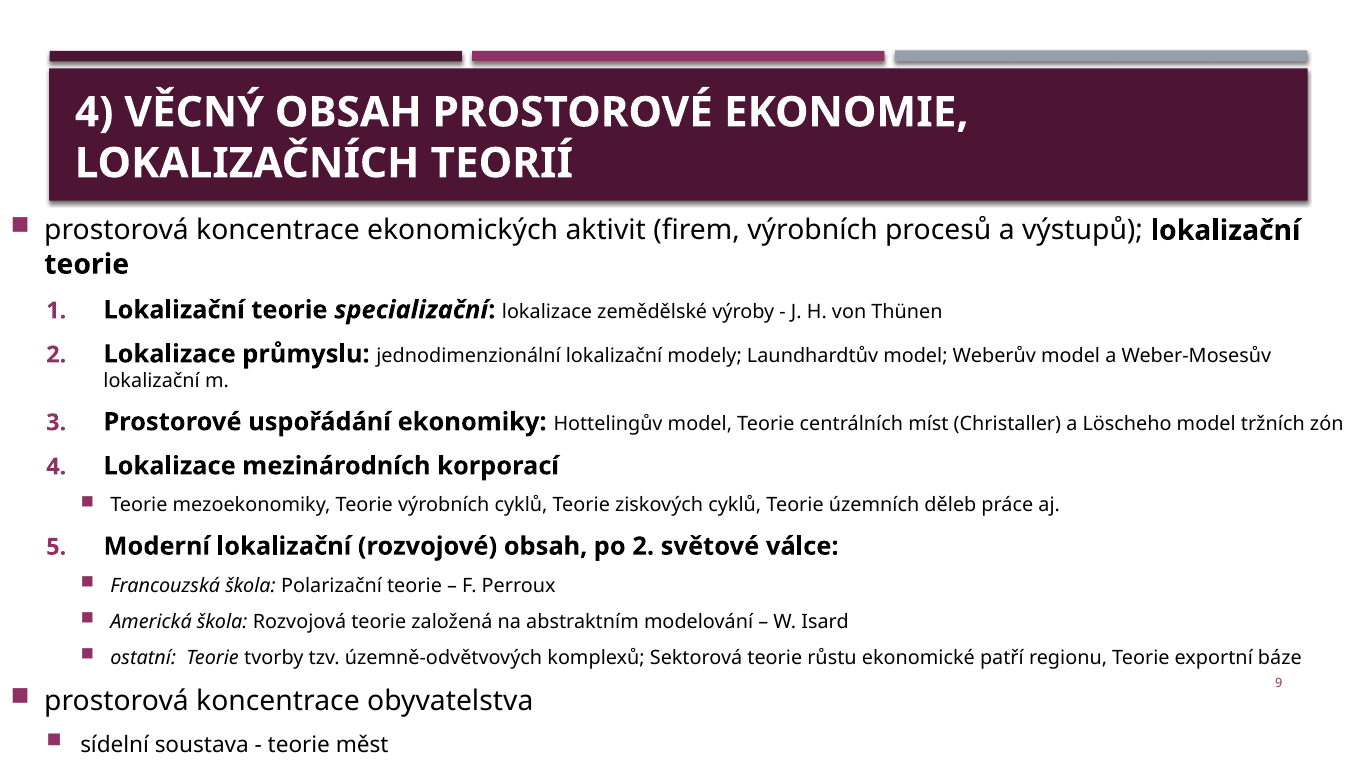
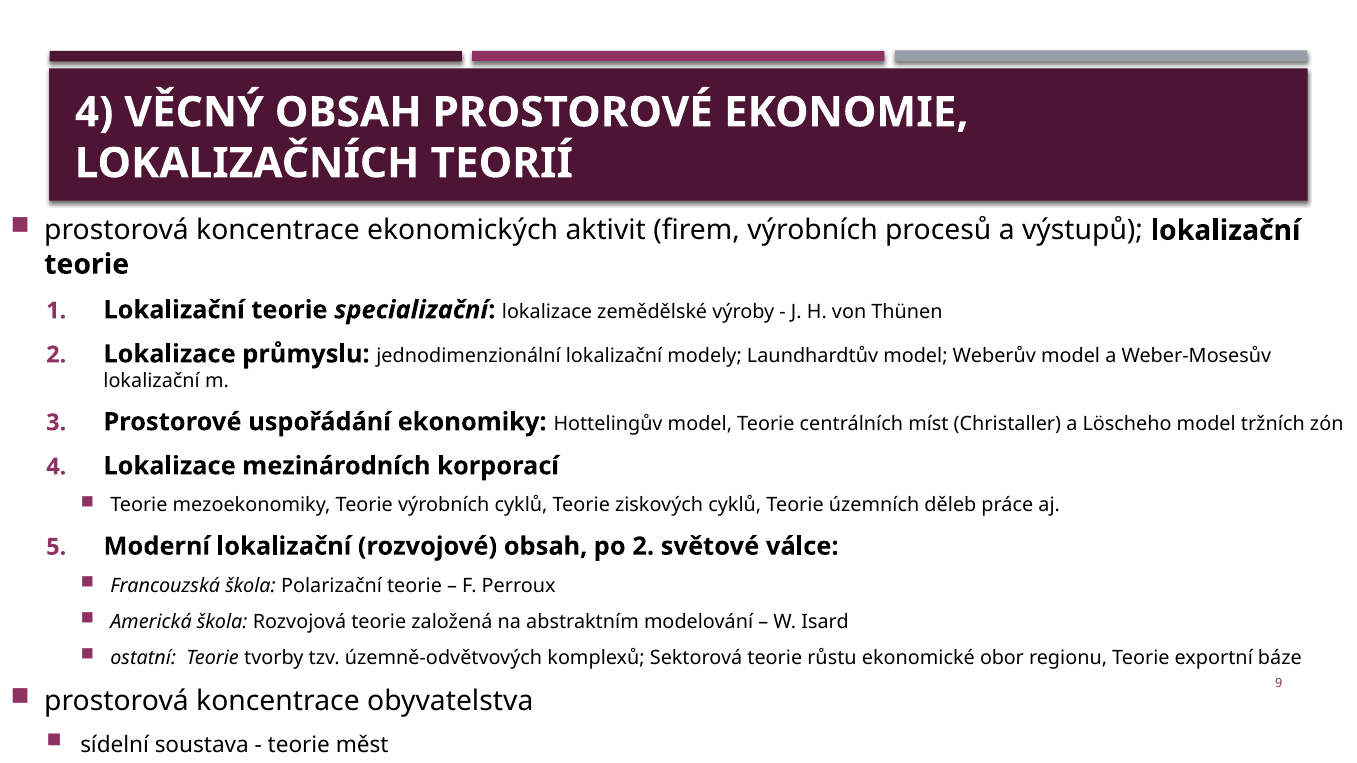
patří: patří -> obor
